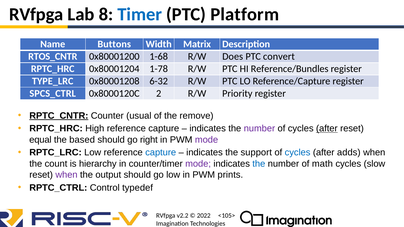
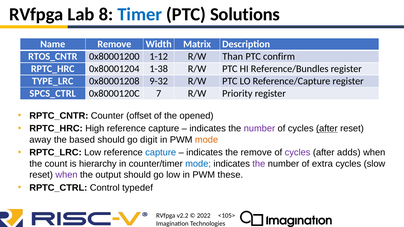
Platform: Platform -> Solutions
Name Buttons: Buttons -> Remove
1-68: 1-68 -> 1-12
Does: Does -> Than
convert: convert -> confirm
1-78: 1-78 -> 1-38
6-32: 6-32 -> 9-32
2: 2 -> 7
RPTC_CNTR underline: present -> none
usual: usual -> offset
remove: remove -> opened
equal: equal -> away
right: right -> digit
mode at (207, 140) colour: purple -> orange
the support: support -> remove
cycles at (298, 153) colour: blue -> purple
mode at (198, 164) colour: purple -> blue
the at (259, 164) colour: blue -> purple
math: math -> extra
prints: prints -> these
